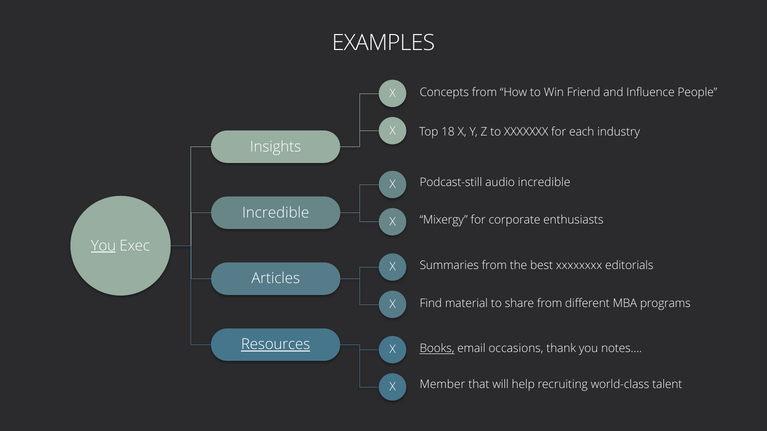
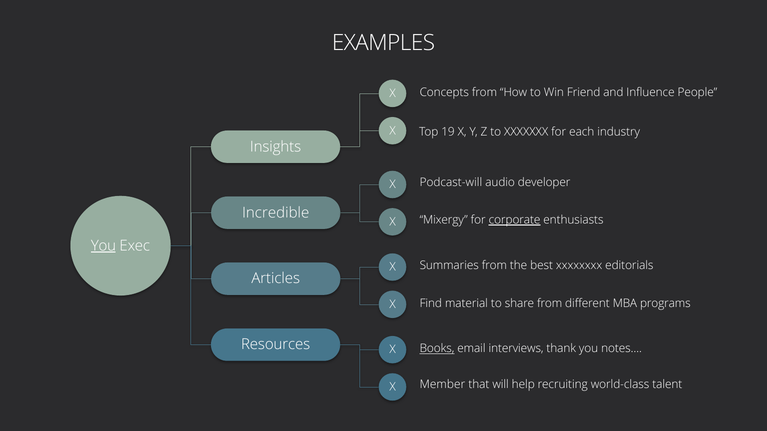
18: 18 -> 19
Podcast-still: Podcast-still -> Podcast-will
audio incredible: incredible -> developer
corporate underline: none -> present
Resources underline: present -> none
occasions: occasions -> interviews
